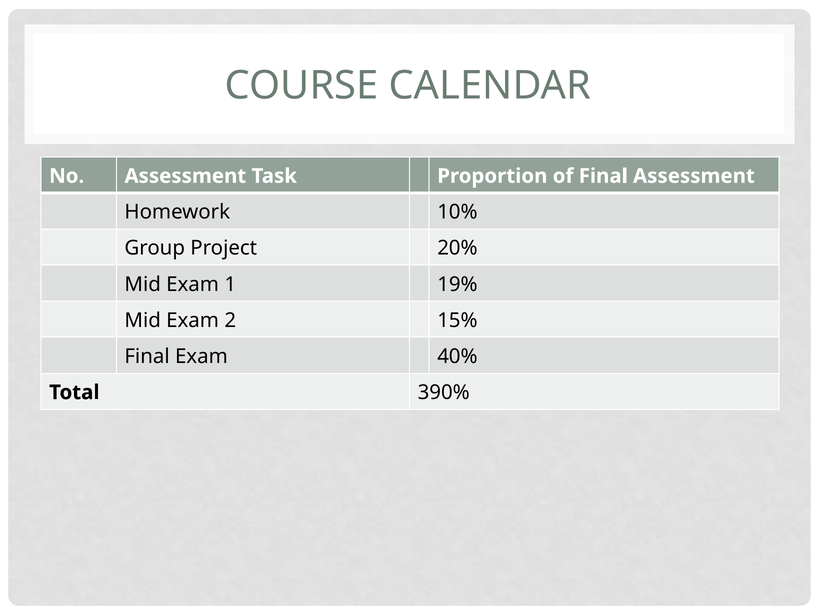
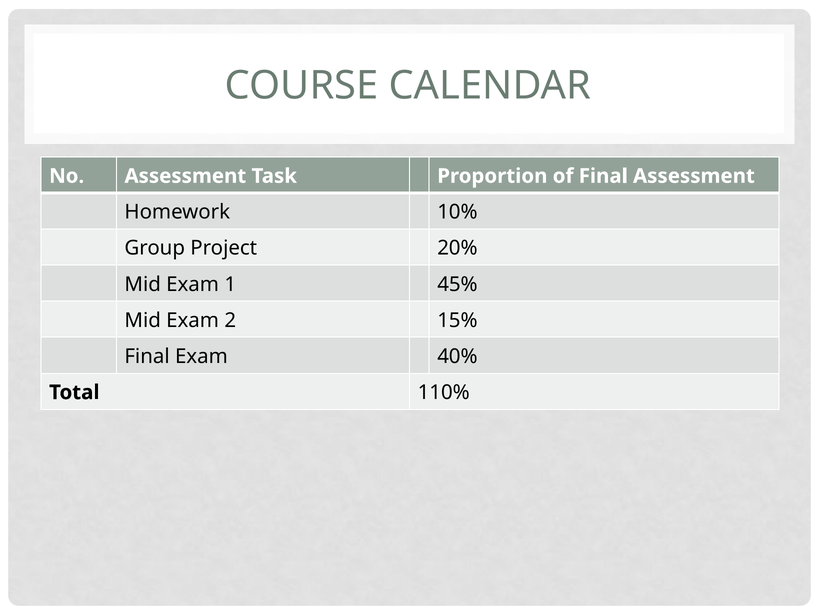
19%: 19% -> 45%
390%: 390% -> 110%
